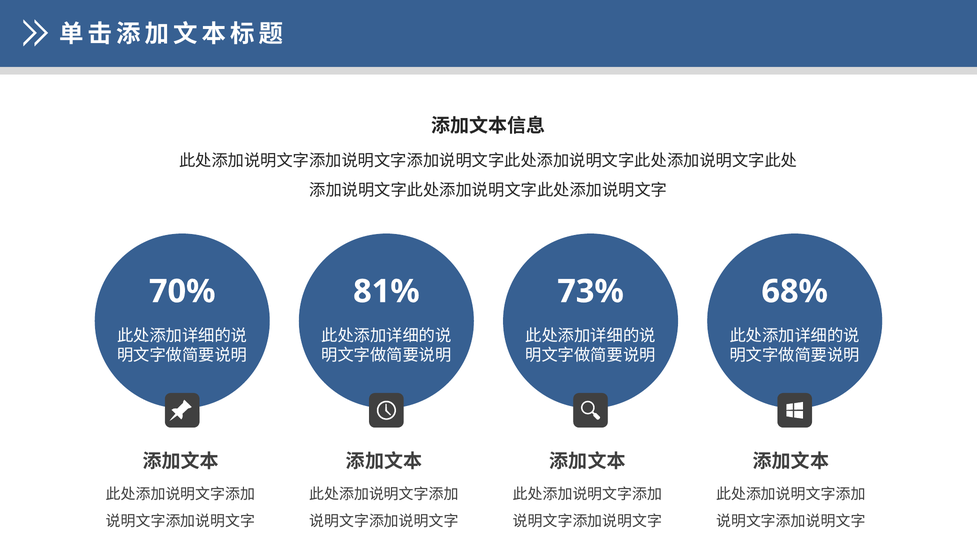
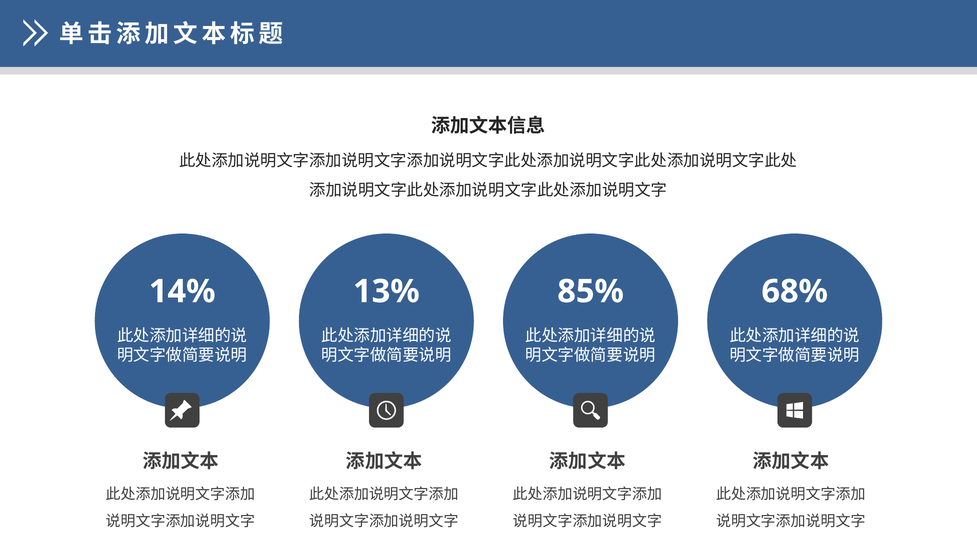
70%: 70% -> 14%
81%: 81% -> 13%
73%: 73% -> 85%
